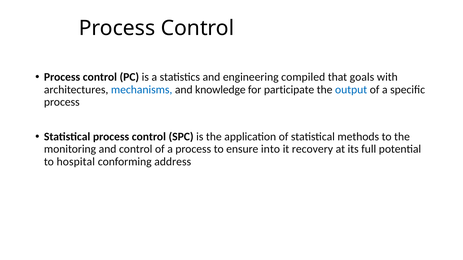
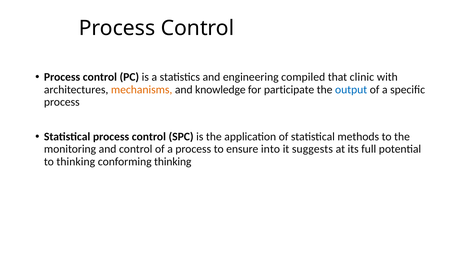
goals: goals -> clinic
mechanisms colour: blue -> orange
recovery: recovery -> suggests
to hospital: hospital -> thinking
conforming address: address -> thinking
